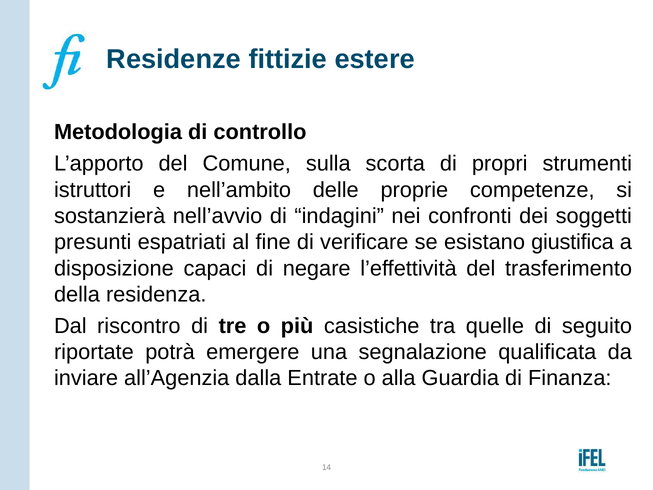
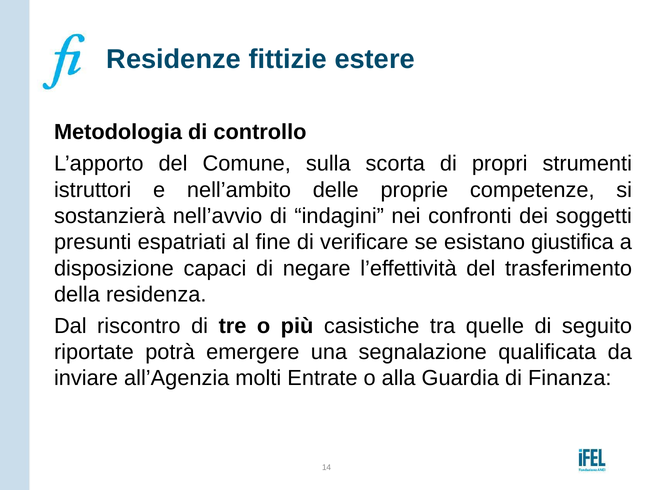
dalla: dalla -> molti
